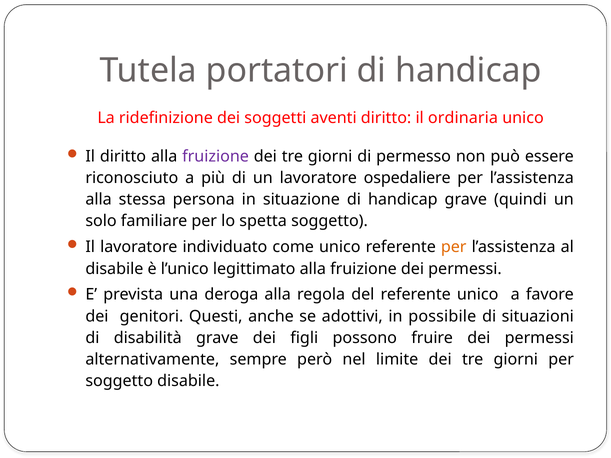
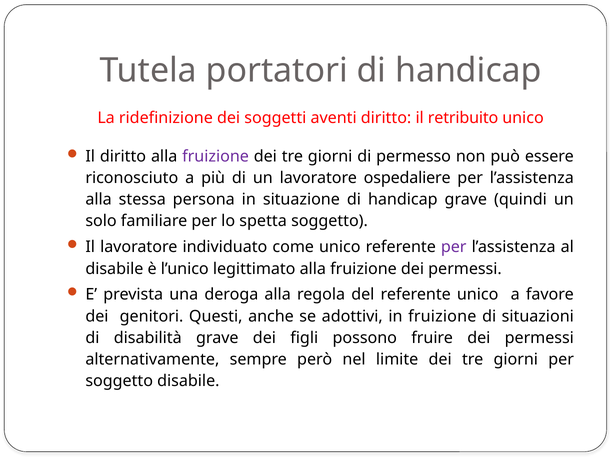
ordinaria: ordinaria -> retribuito
per at (454, 247) colour: orange -> purple
in possibile: possibile -> fruizione
